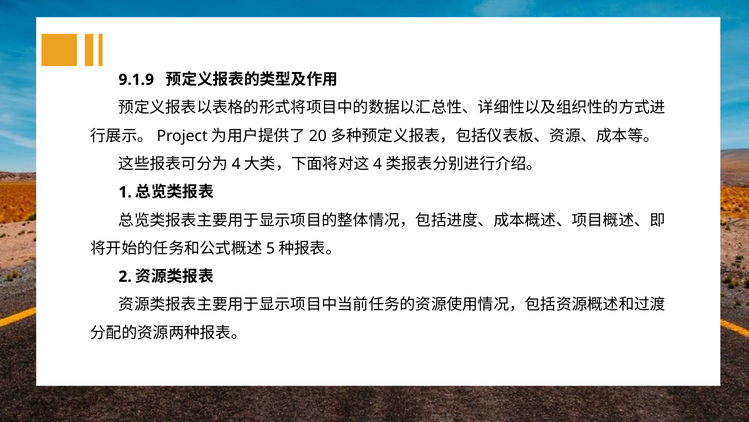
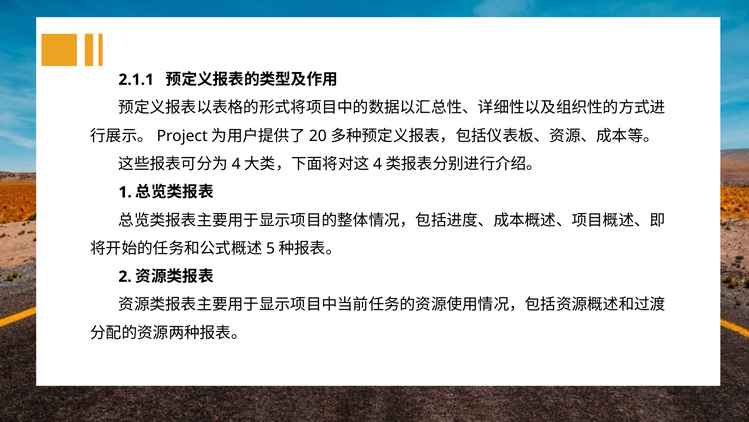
9.1.9: 9.1.9 -> 2.1.1
